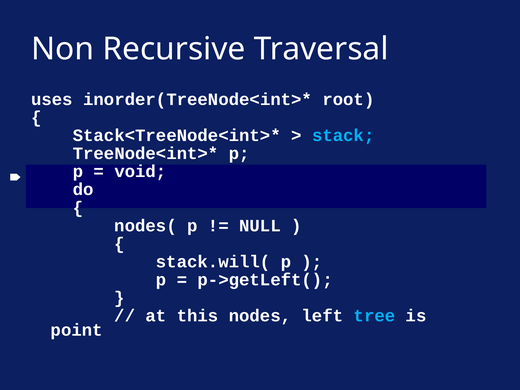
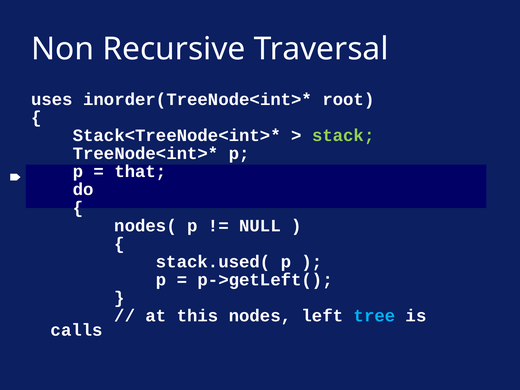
stack colour: light blue -> light green
void: void -> that
stack.will(: stack.will( -> stack.used(
point: point -> calls
